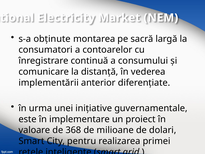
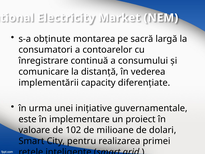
anterior: anterior -> capacity
368: 368 -> 102
